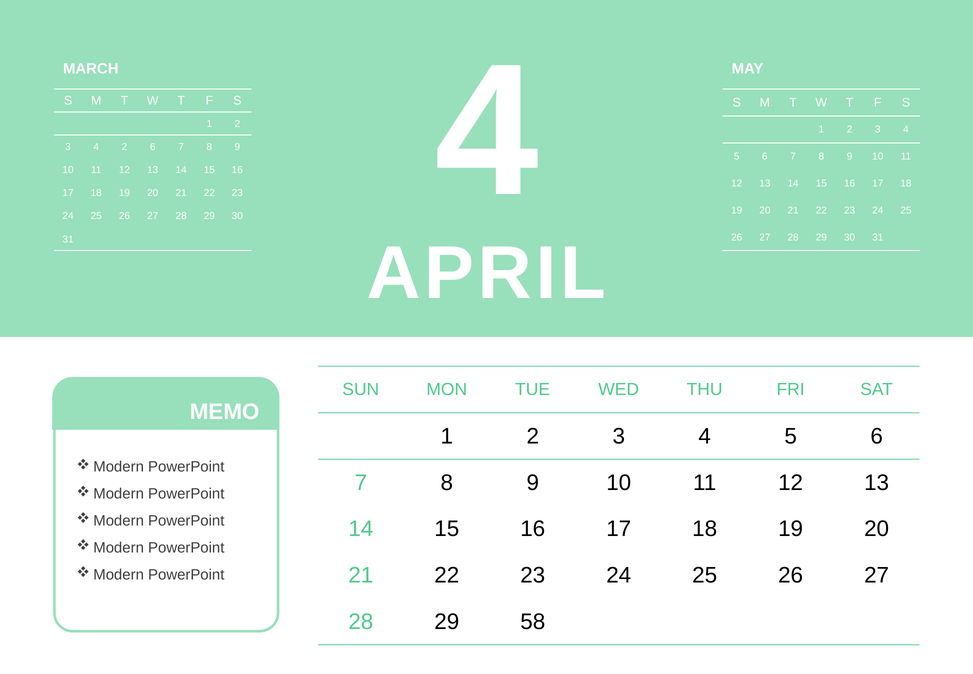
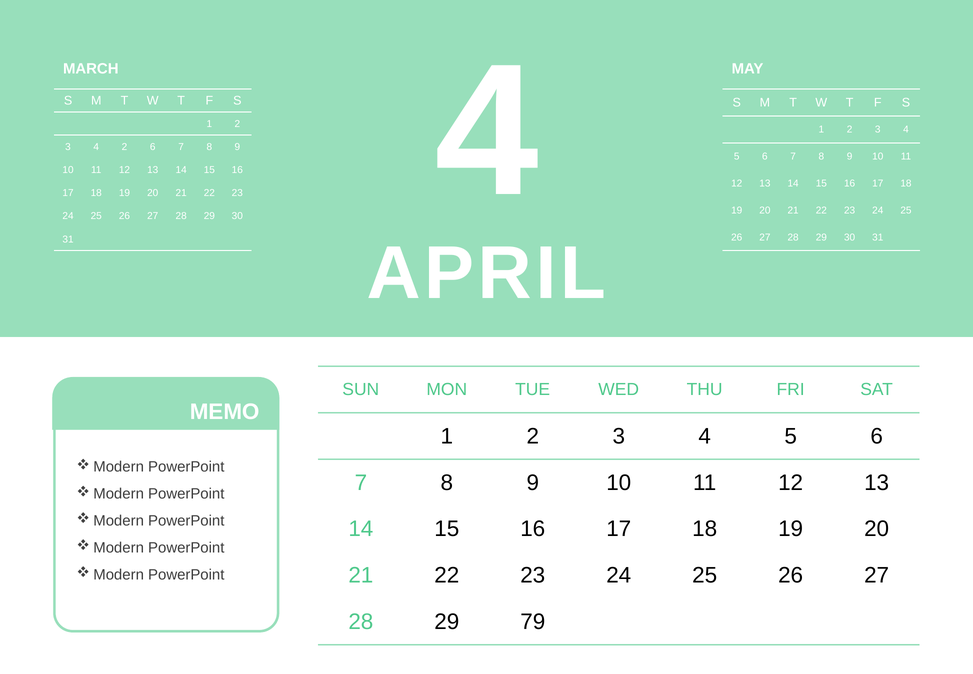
58: 58 -> 79
